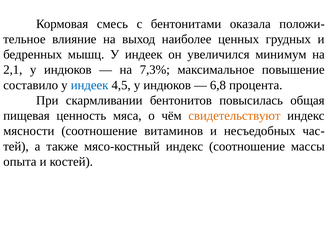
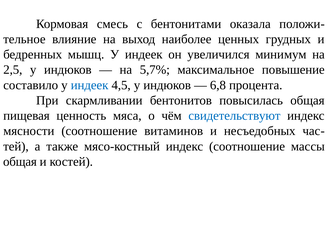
2,1: 2,1 -> 2,5
7,3%: 7,3% -> 5,7%
свидетельствуют colour: orange -> blue
опыта at (20, 162): опыта -> общая
